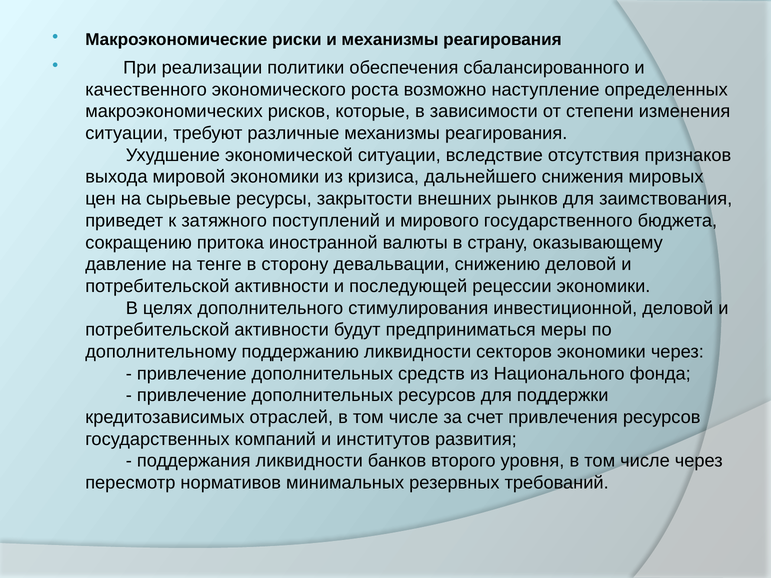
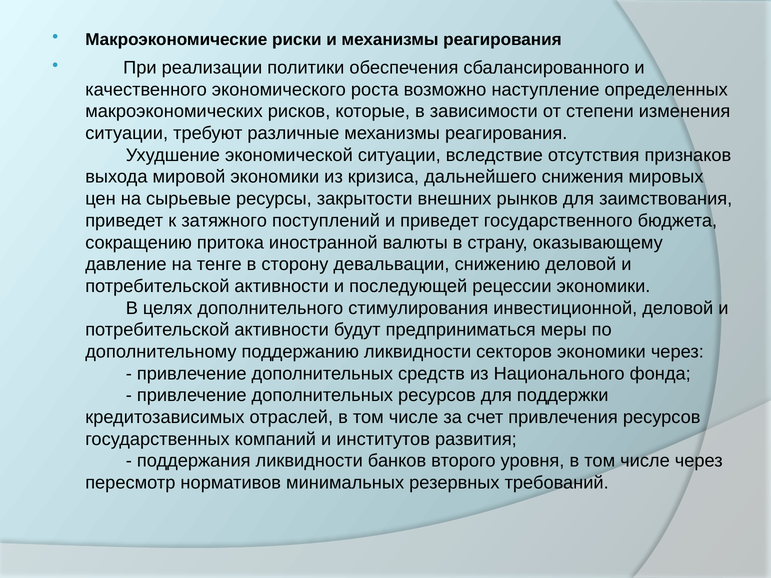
и мирового: мирового -> приведет
